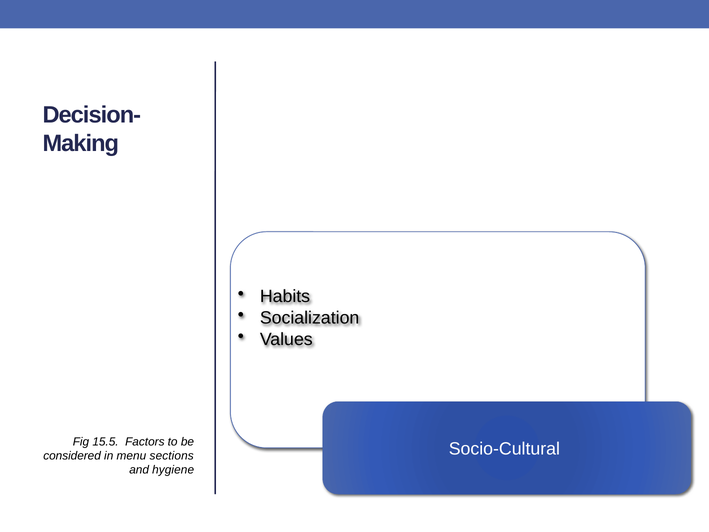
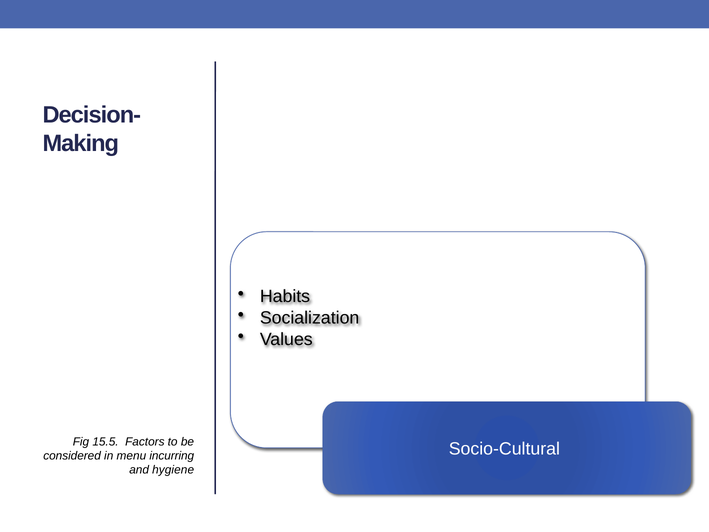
sections: sections -> incurring
